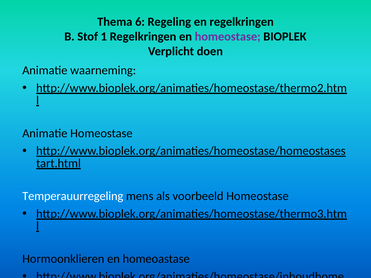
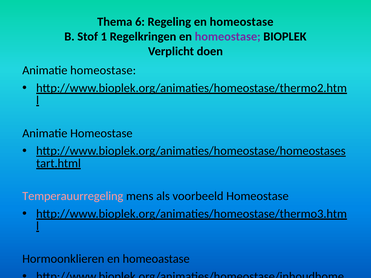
Regeling en regelkringen: regelkringen -> homeostase
waarneming at (103, 70): waarneming -> homeostase
Temperauurregeling colour: white -> pink
